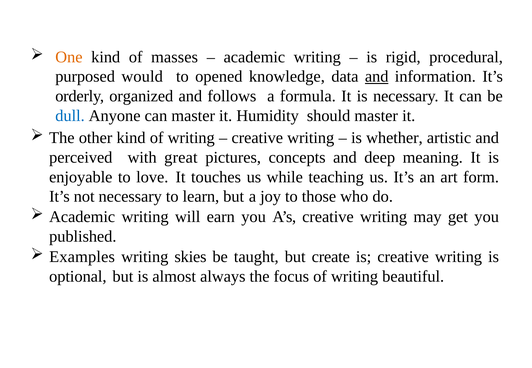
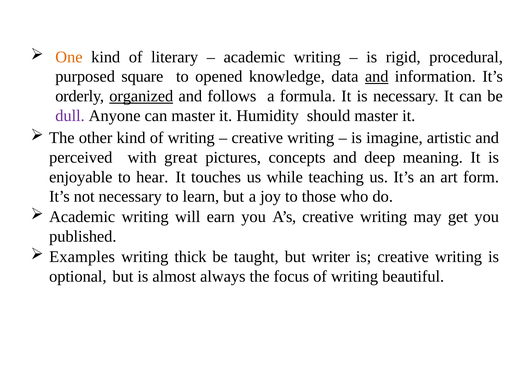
masses: masses -> literary
would: would -> square
organized underline: none -> present
dull colour: blue -> purple
whether: whether -> imagine
love: love -> hear
skies: skies -> thick
create: create -> writer
